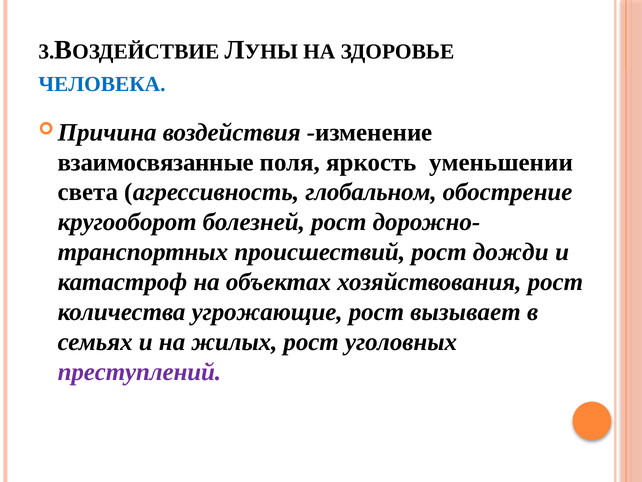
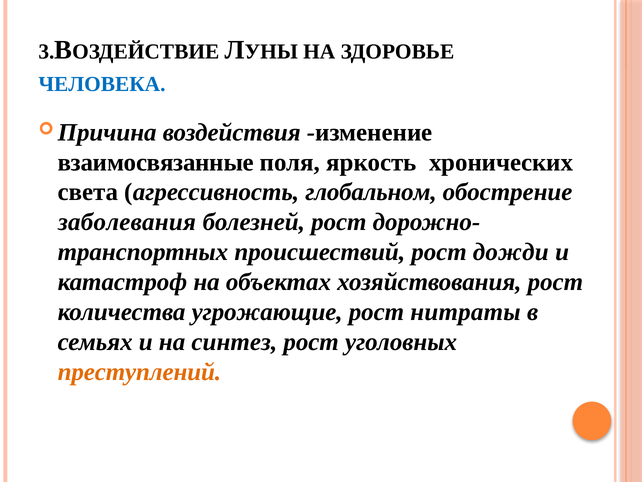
уменьшении: уменьшении -> хронических
кругооборот: кругооборот -> заболевания
вызывает: вызывает -> нитраты
жилых: жилых -> синтез
преступлений colour: purple -> orange
